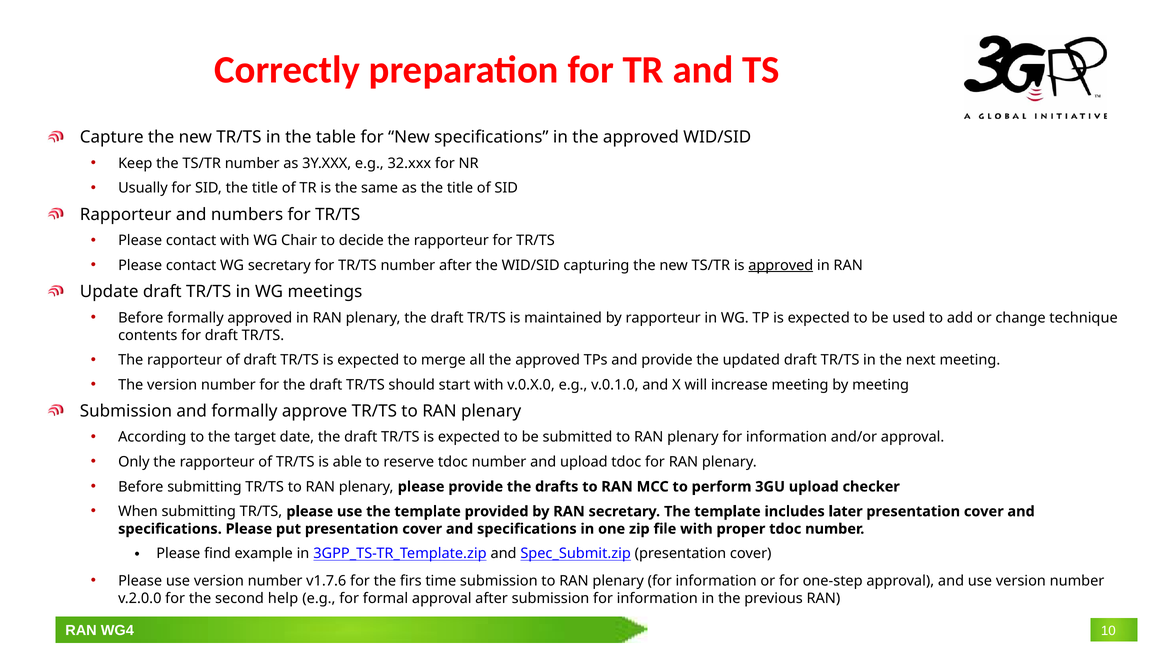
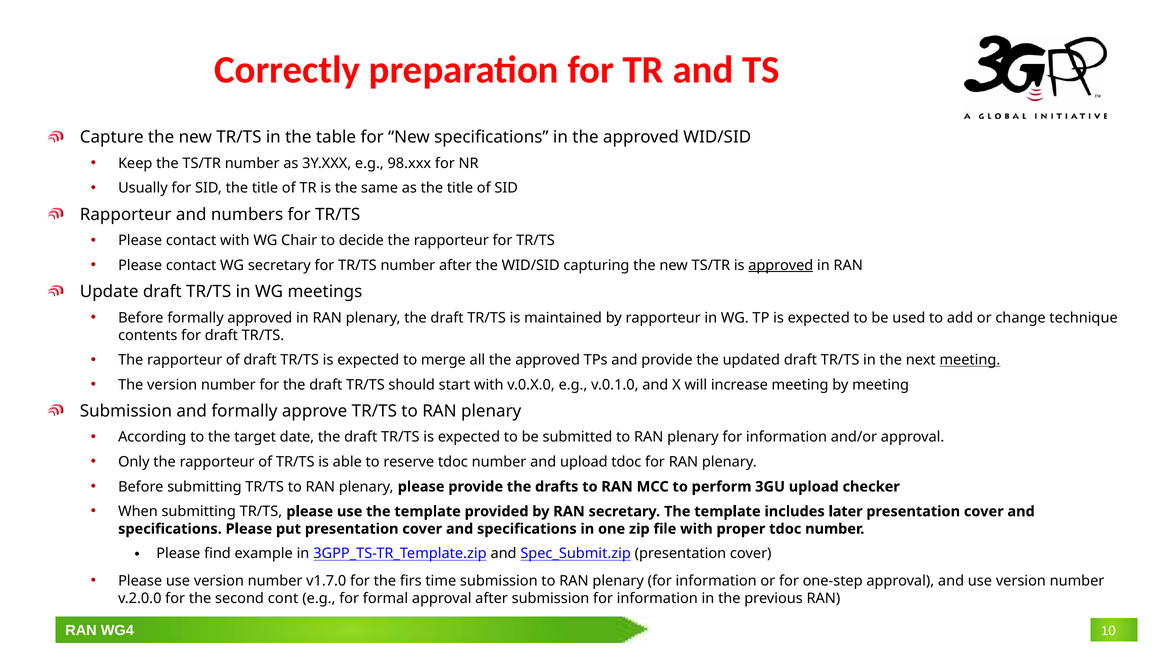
32.xxx: 32.xxx -> 98.xxx
meeting at (970, 360) underline: none -> present
v1.7.6: v1.7.6 -> v1.7.0
help: help -> cont
